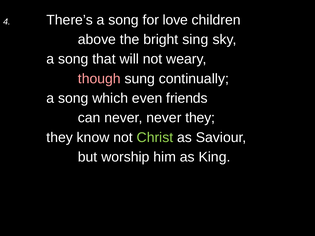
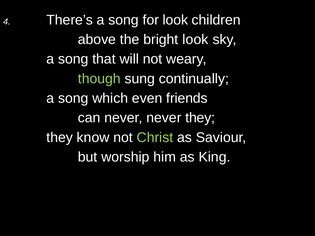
for love: love -> look
bright sing: sing -> look
though colour: pink -> light green
